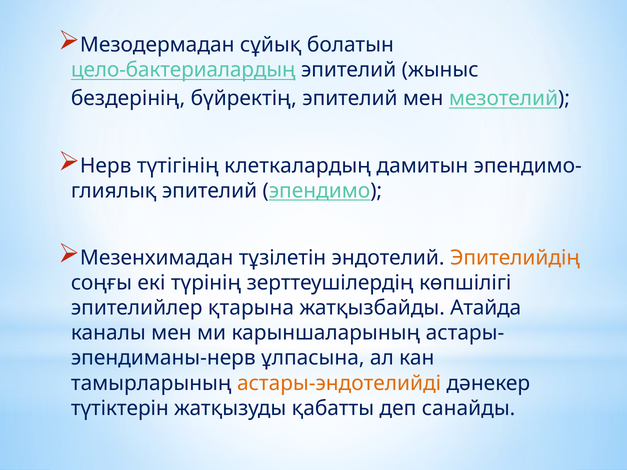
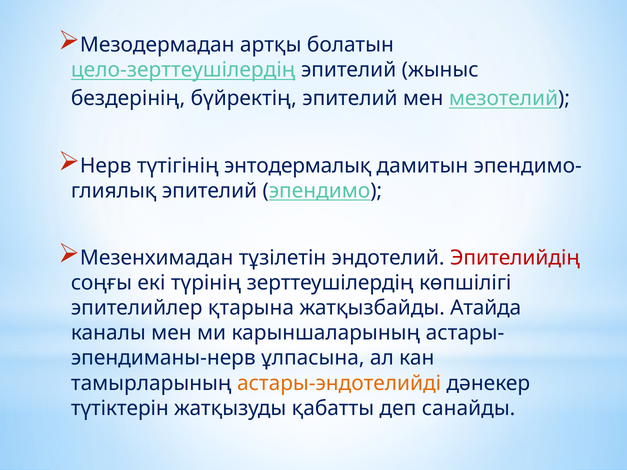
сұйық: сұйық -> артқы
цело-бактериалардың: цело-бактериалардың -> цело-зерттеушілердің
клеткалардың: клеткалардың -> энтодермалық
Эпителийдің colour: orange -> red
